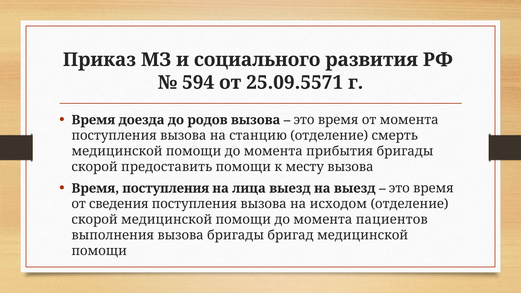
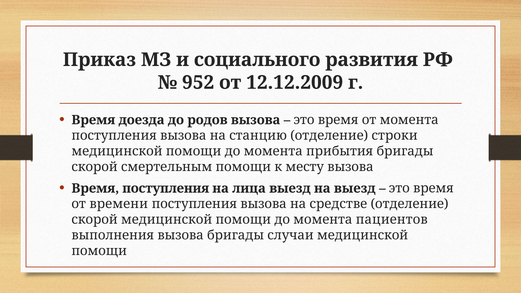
594: 594 -> 952
25.09.5571: 25.09.5571 -> 12.12.2009
смерть: смерть -> строки
предоставить: предоставить -> смертельным
сведения: сведения -> времени
исходом: исходом -> средстве
бригад: бригад -> случаи
